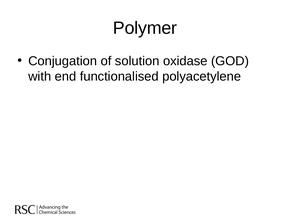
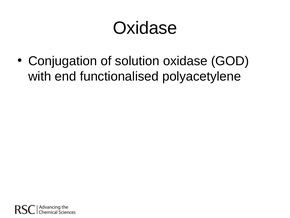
Polymer at (145, 28): Polymer -> Oxidase
